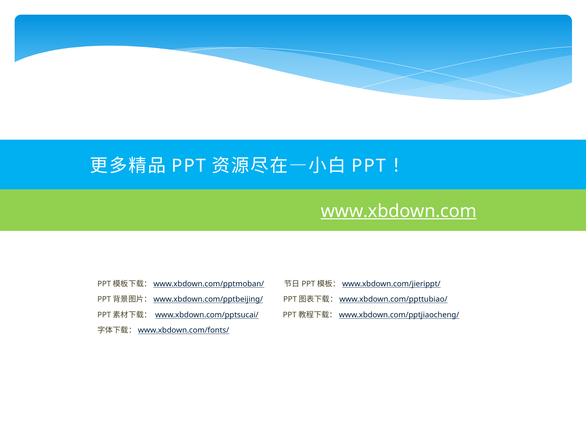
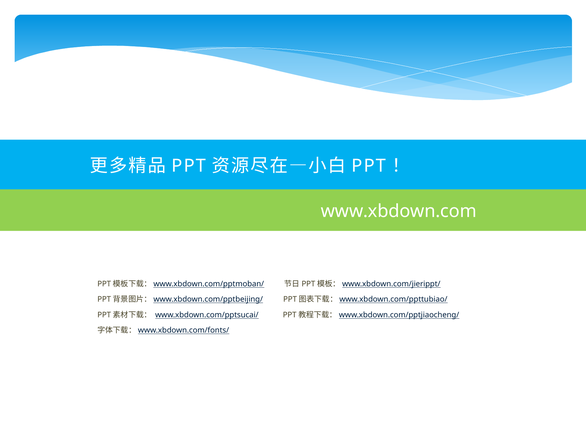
www.xbdown.com underline: present -> none
